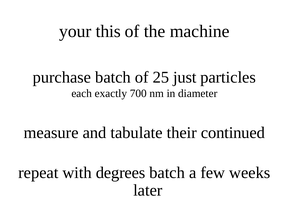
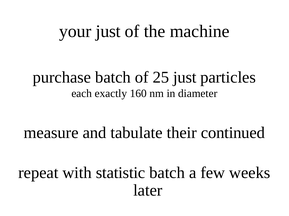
your this: this -> just
700: 700 -> 160
degrees: degrees -> statistic
